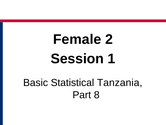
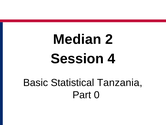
Female: Female -> Median
1: 1 -> 4
8: 8 -> 0
